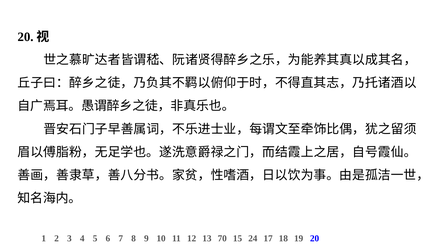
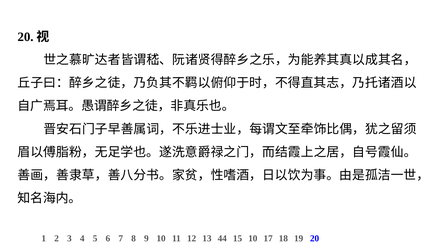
70: 70 -> 44
15 24: 24 -> 10
